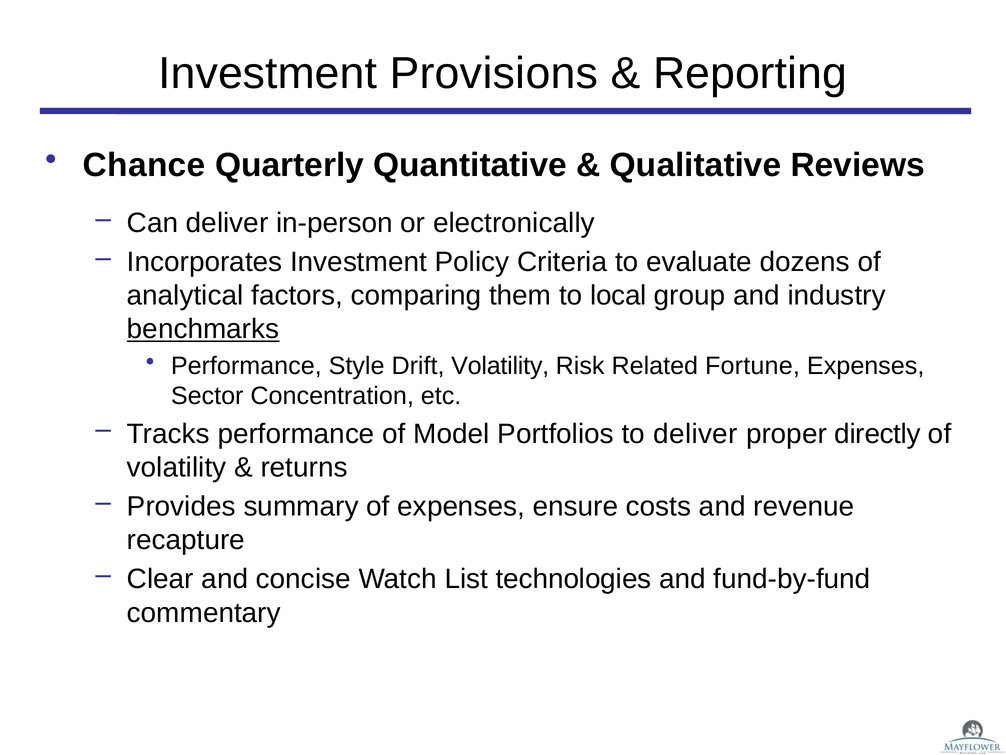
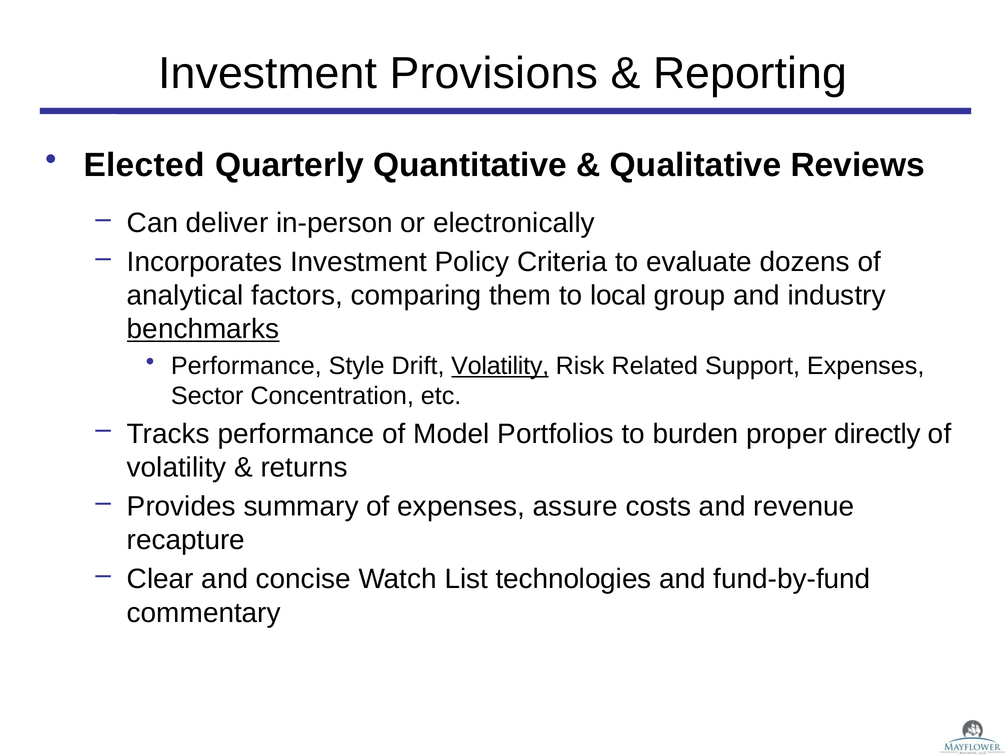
Chance: Chance -> Elected
Volatility at (500, 366) underline: none -> present
Fortune: Fortune -> Support
to deliver: deliver -> burden
ensure: ensure -> assure
